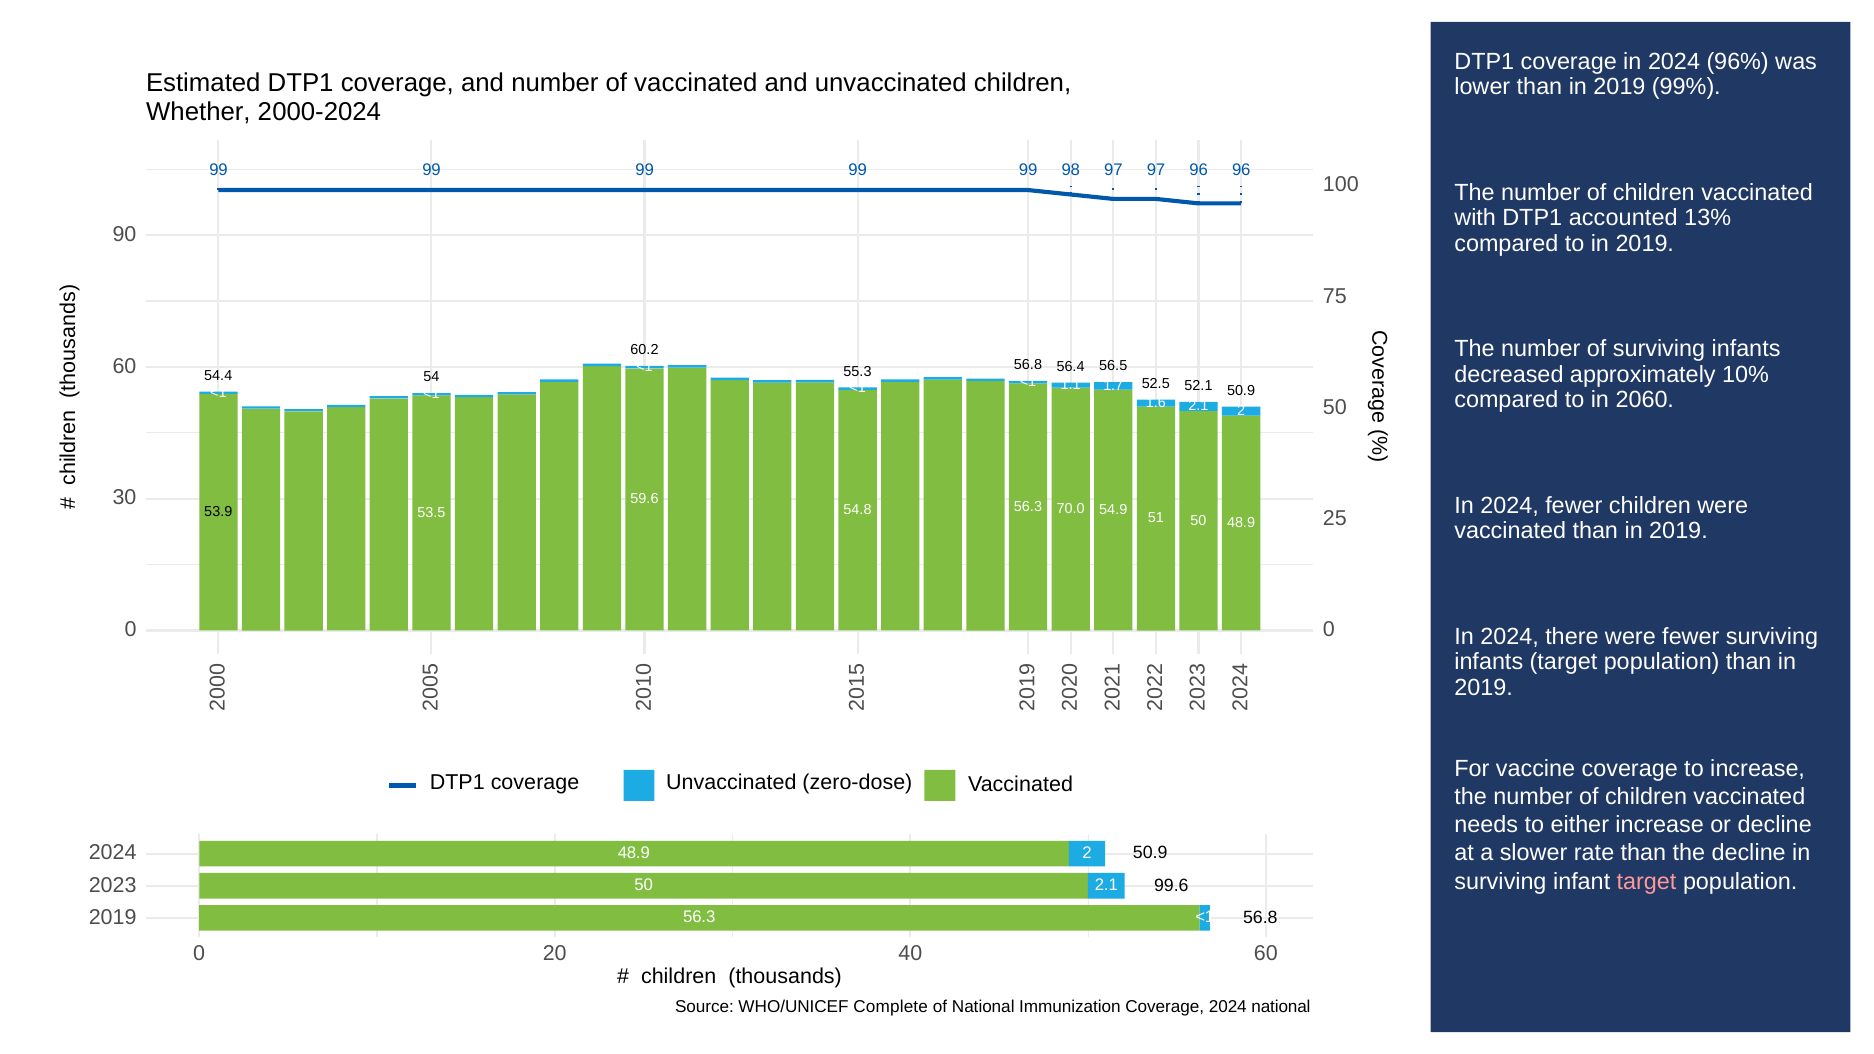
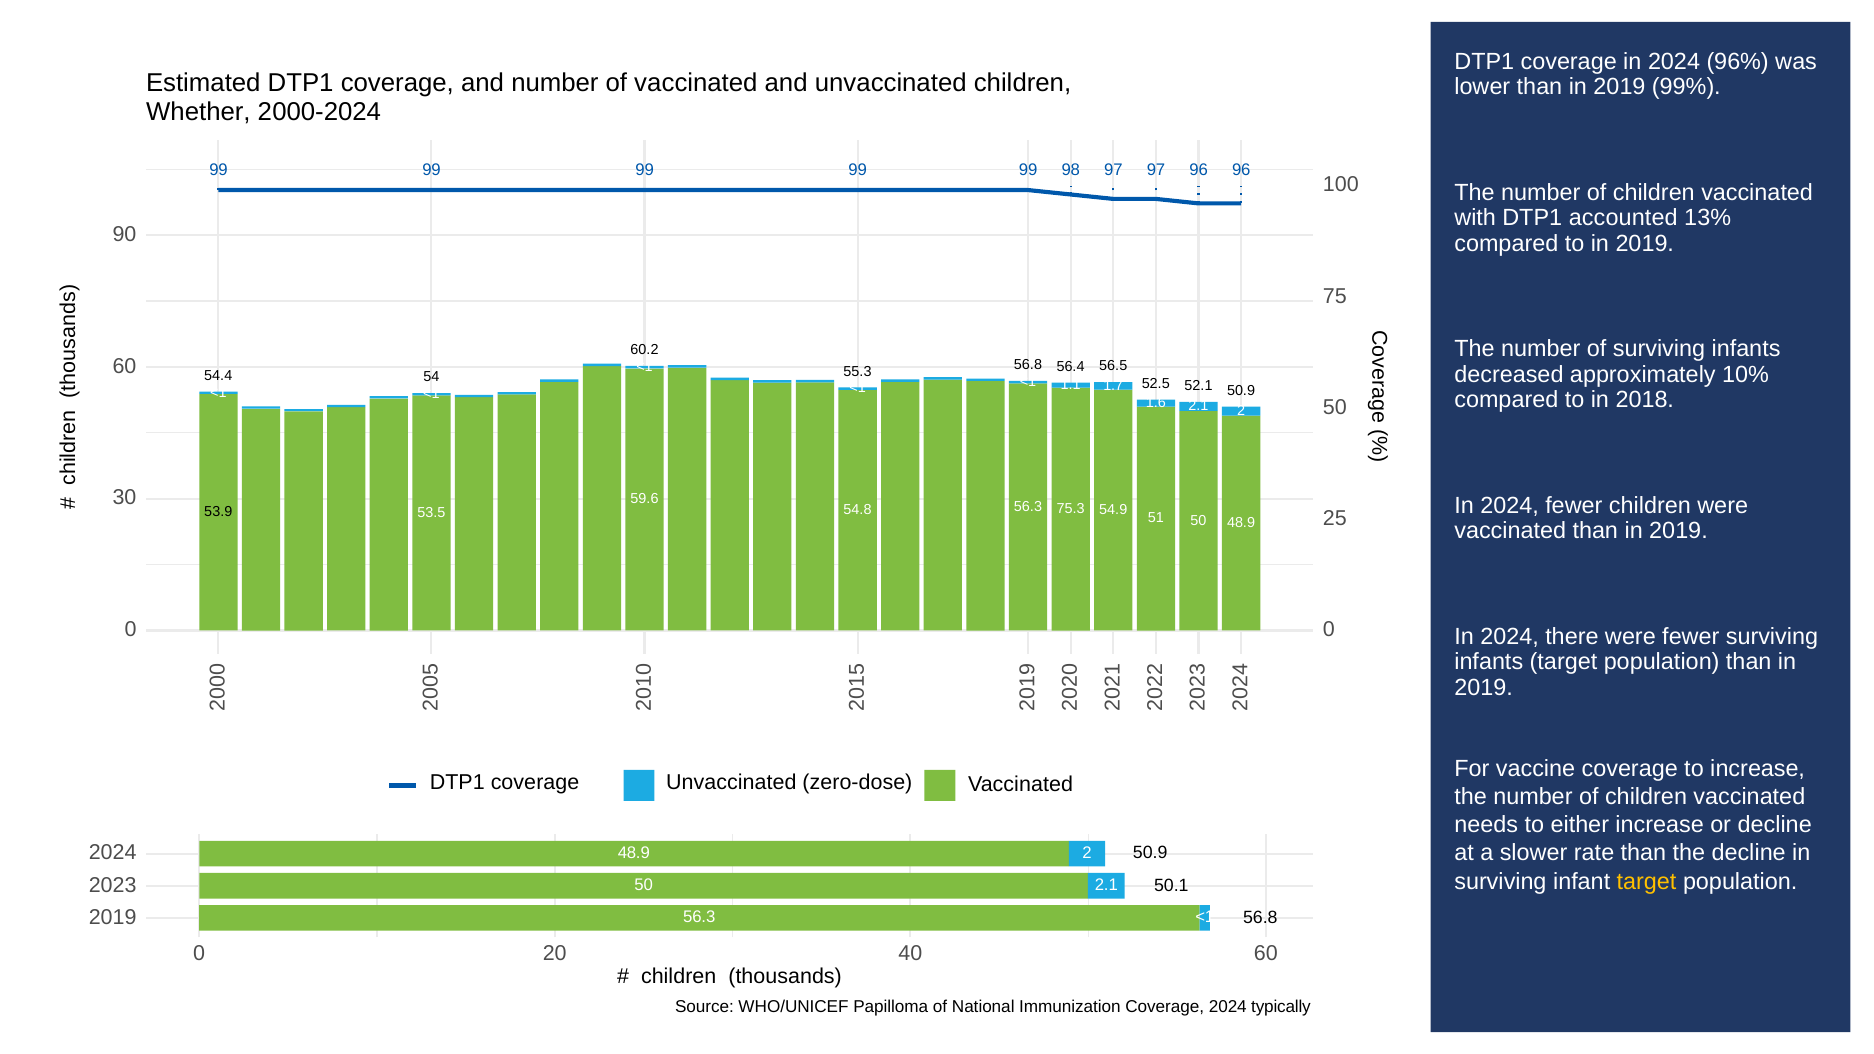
2060: 2060 -> 2018
70.0: 70.0 -> 75.3
target at (1647, 881) colour: pink -> yellow
99.6: 99.6 -> 50.1
Complete: Complete -> Papilloma
2024 national: national -> typically
